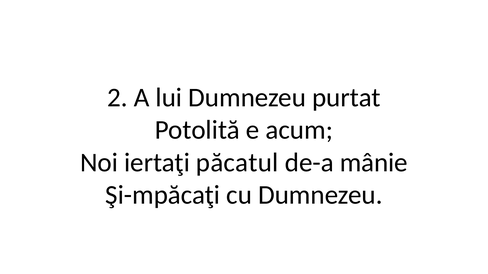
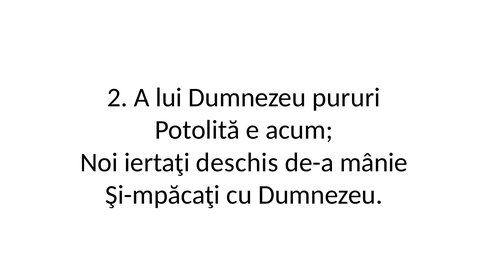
purtat: purtat -> pururi
păcatul: păcatul -> deschis
